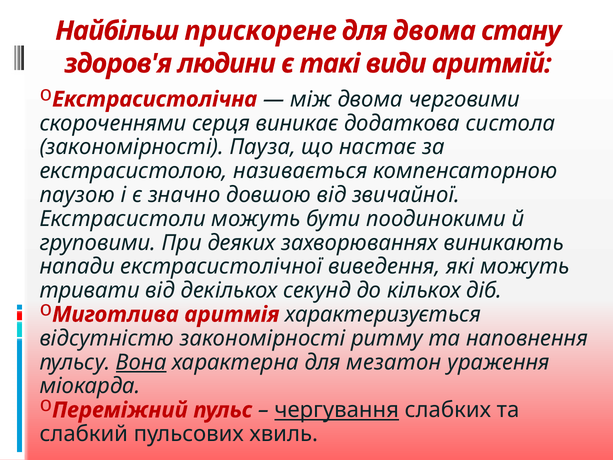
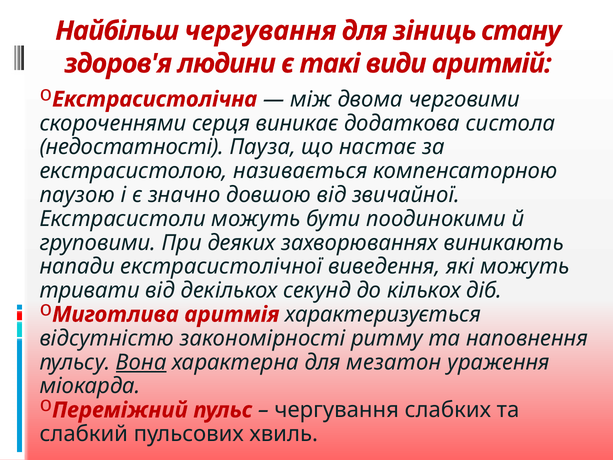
Найбільш прискорене: прискорене -> чергування
для двома: двома -> зіниць
закономірності at (132, 147): закономірності -> недостатності
чергування at (337, 410) underline: present -> none
